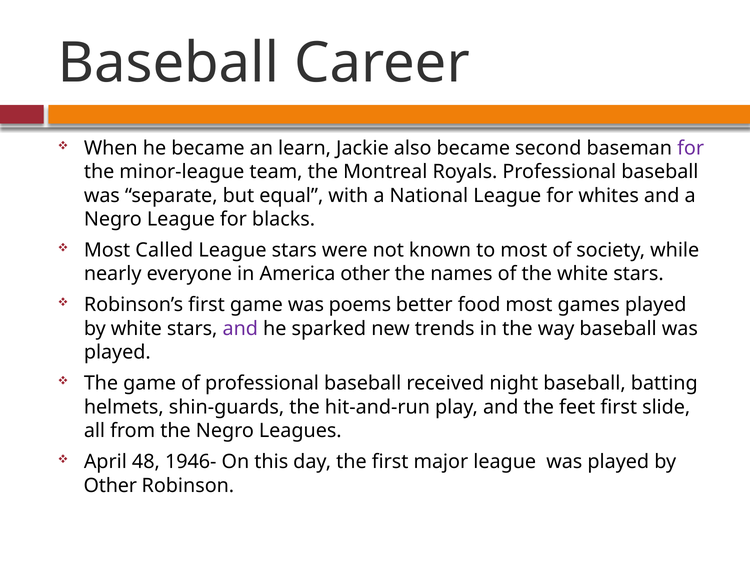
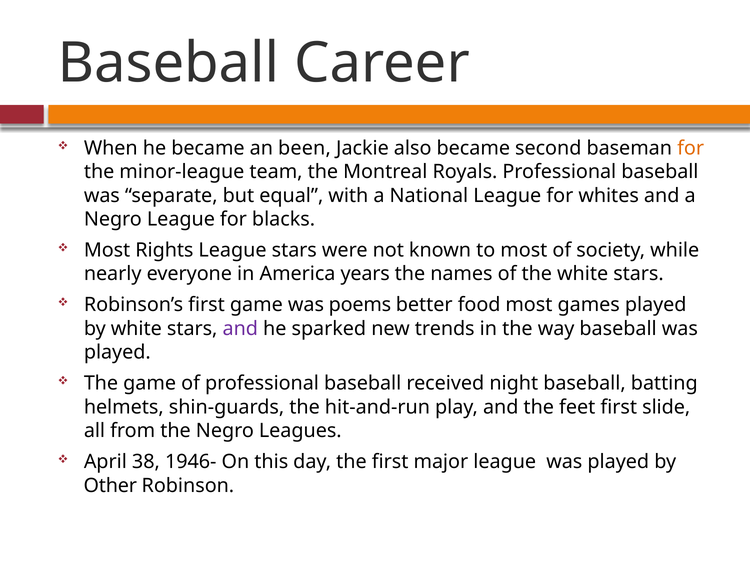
learn: learn -> been
for at (691, 148) colour: purple -> orange
Called: Called -> Rights
America other: other -> years
48: 48 -> 38
